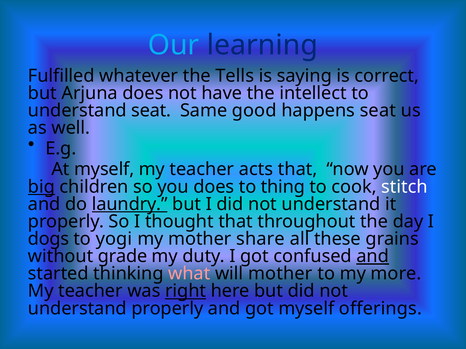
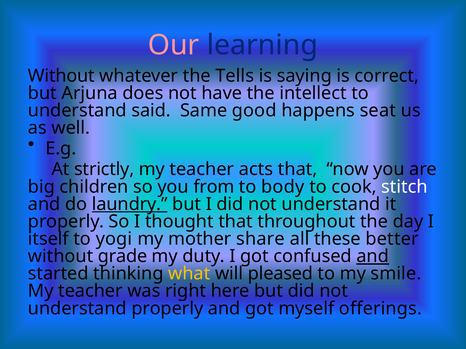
Our colour: light blue -> pink
Fulfilled at (61, 76): Fulfilled -> Without
understand seat: seat -> said
At myself: myself -> strictly
big underline: present -> none
you does: does -> from
thing: thing -> body
dogs: dogs -> itself
grains: grains -> better
what colour: pink -> yellow
will mother: mother -> pleased
more: more -> smile
right underline: present -> none
